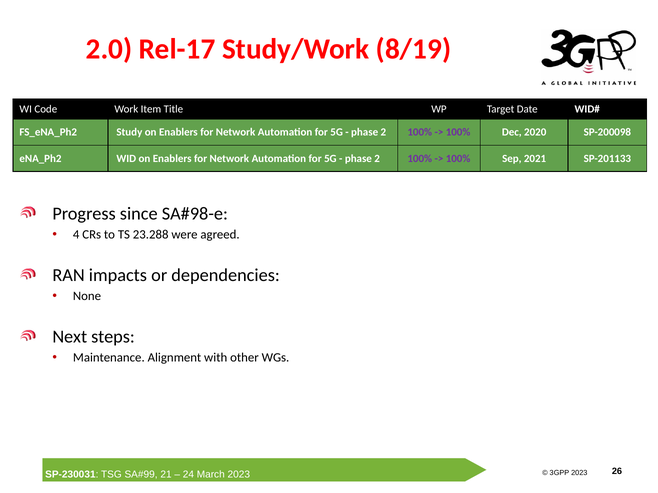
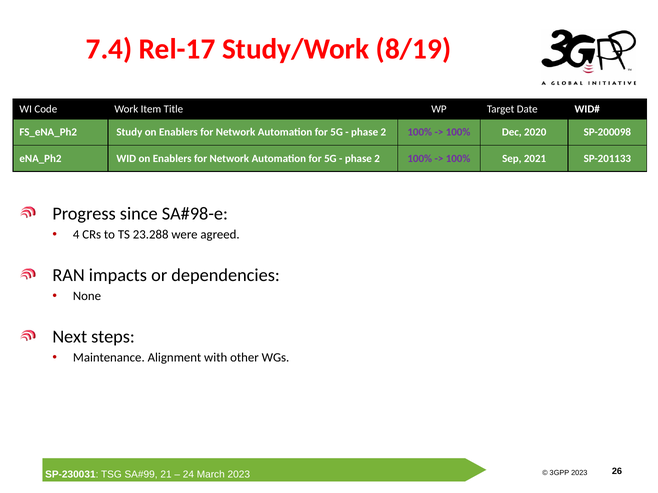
2.0: 2.0 -> 7.4
